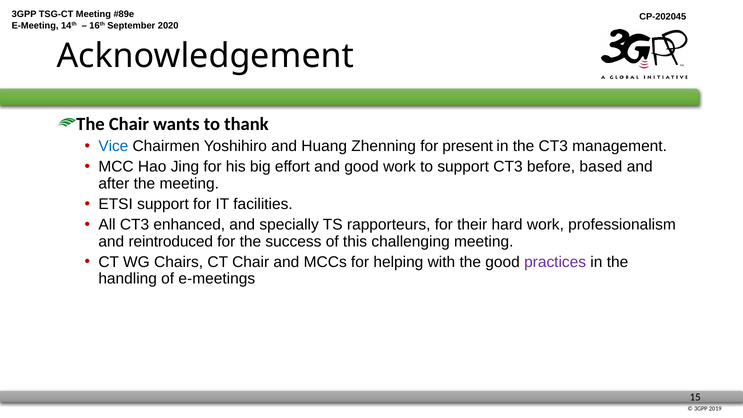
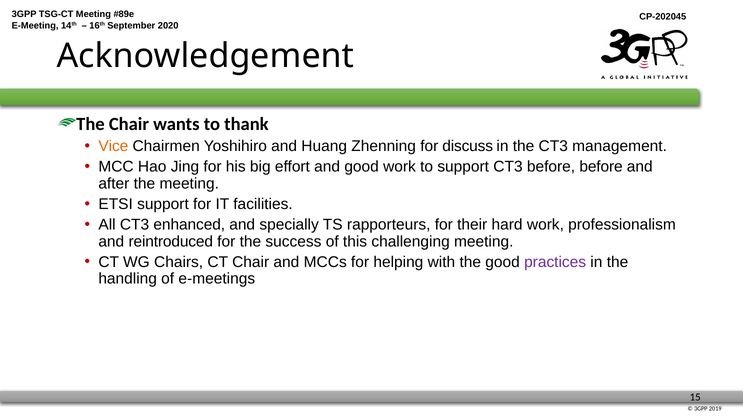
Vice colour: blue -> orange
present: present -> discuss
before based: based -> before
